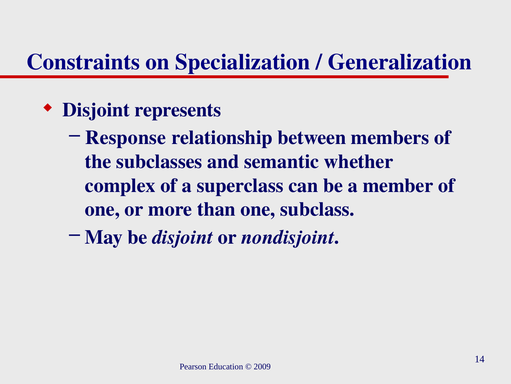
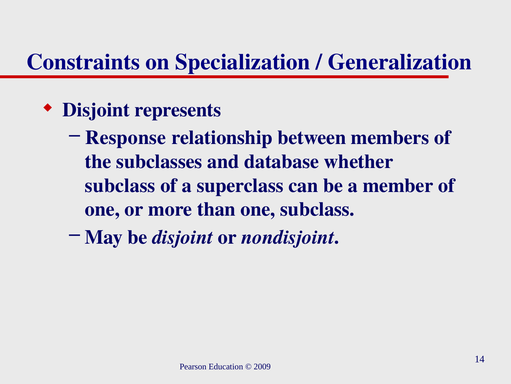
semantic: semantic -> database
complex at (120, 185): complex -> subclass
